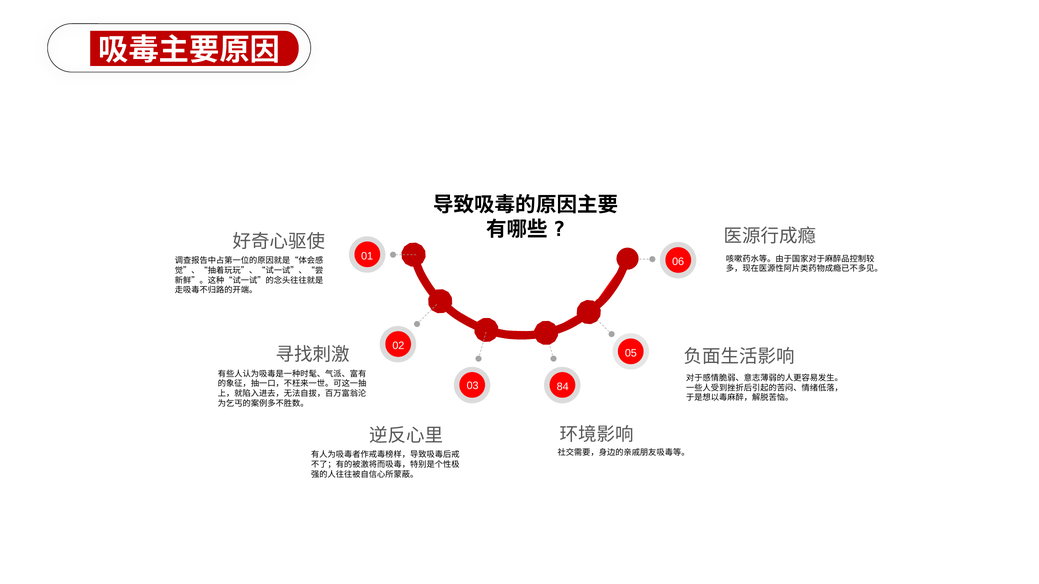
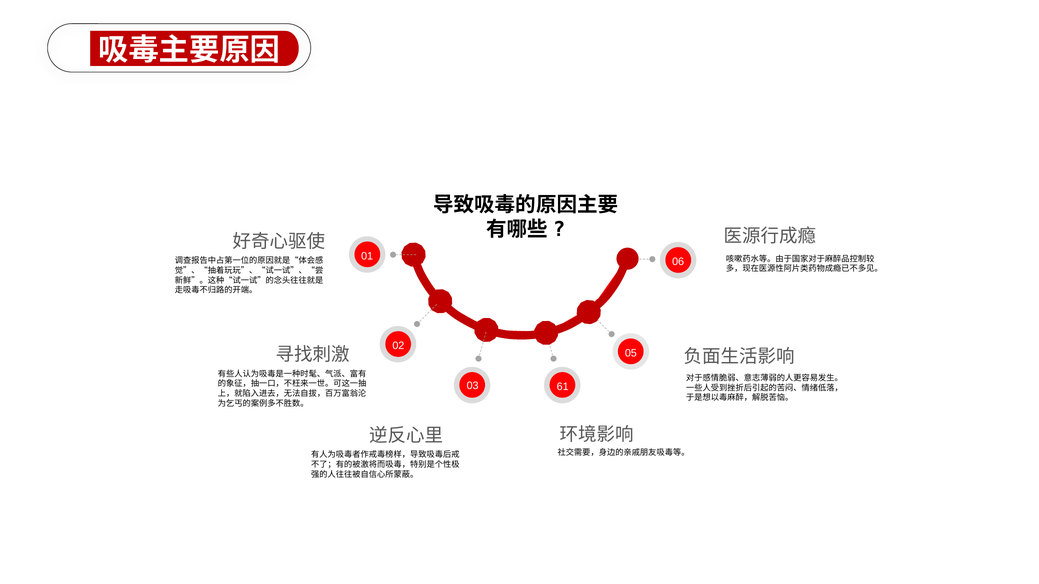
84: 84 -> 61
